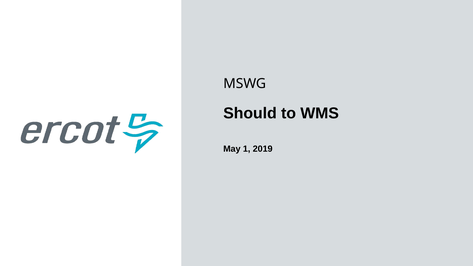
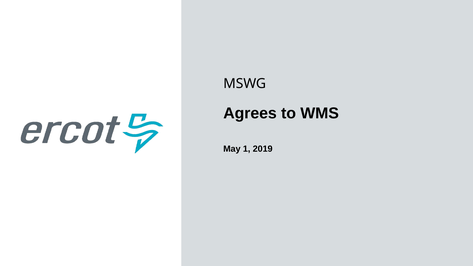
Should: Should -> Agrees
